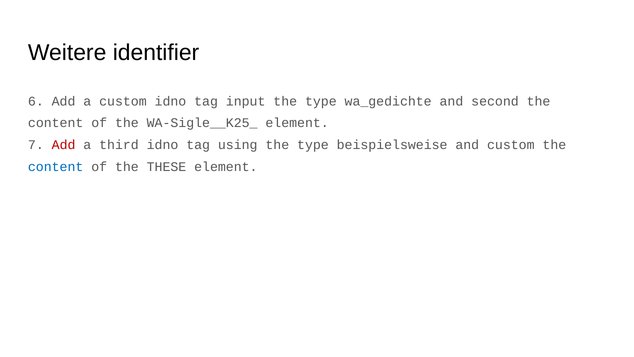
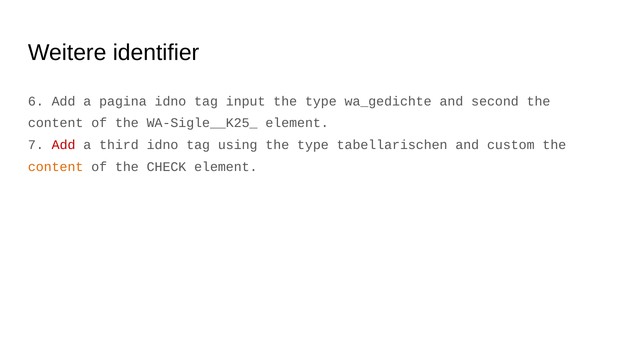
a custom: custom -> pagina
beispielsweise: beispielsweise -> tabellarischen
content at (56, 167) colour: blue -> orange
THESE: THESE -> CHECK
